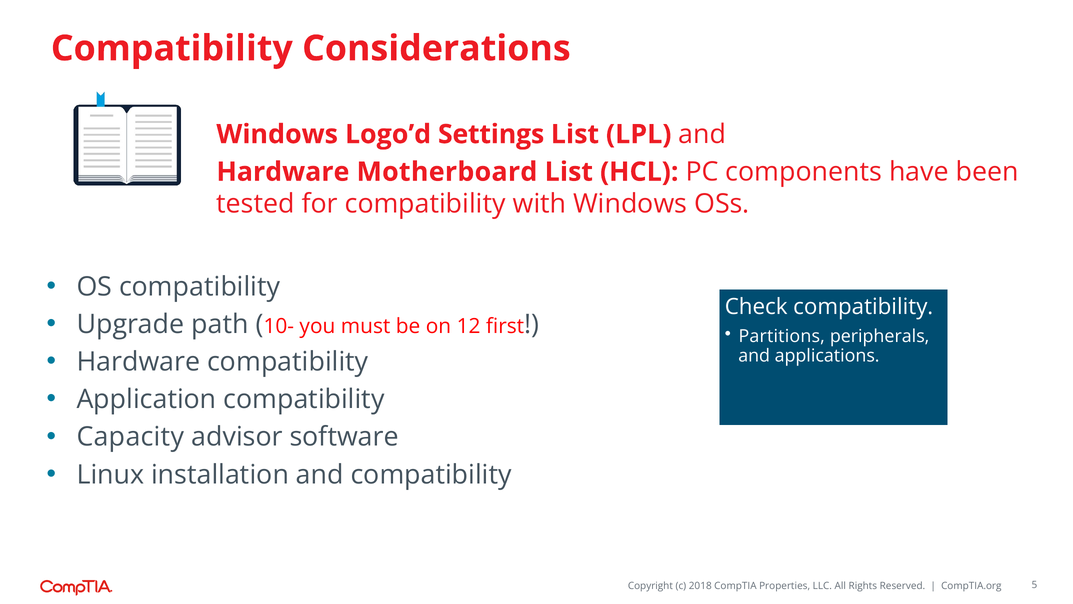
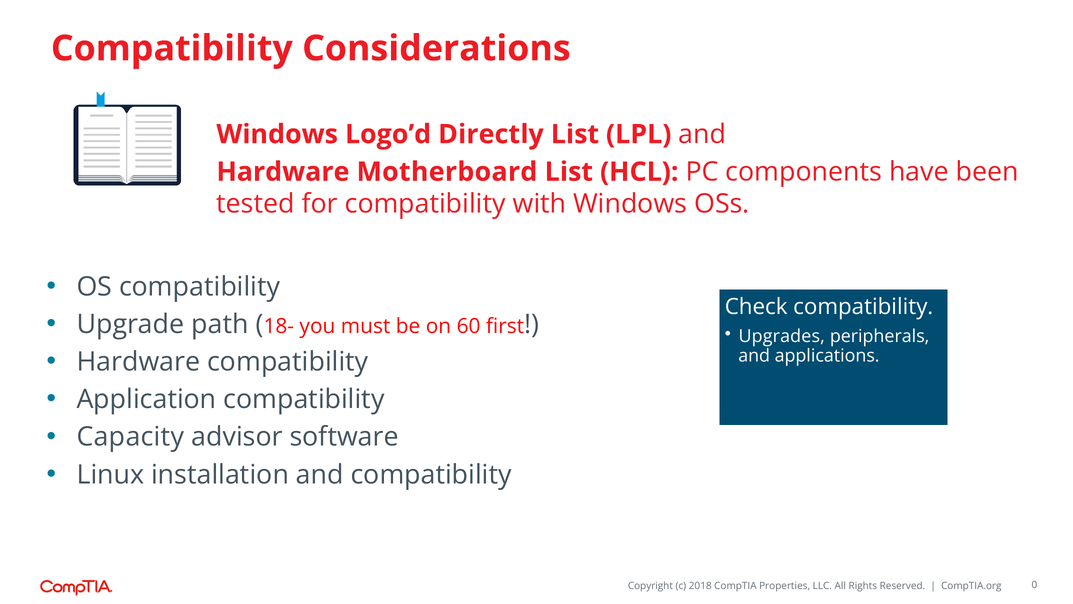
Settings: Settings -> Directly
10-: 10- -> 18-
12: 12 -> 60
Partitions: Partitions -> Upgrades
5: 5 -> 0
